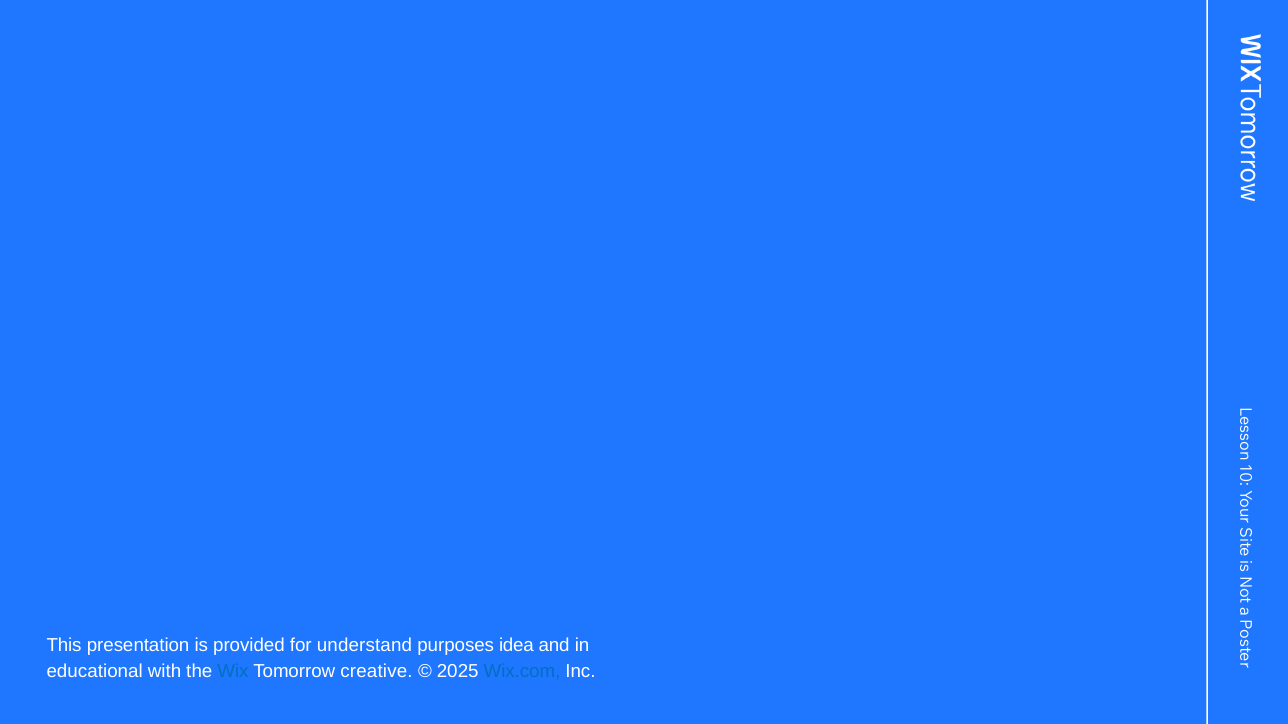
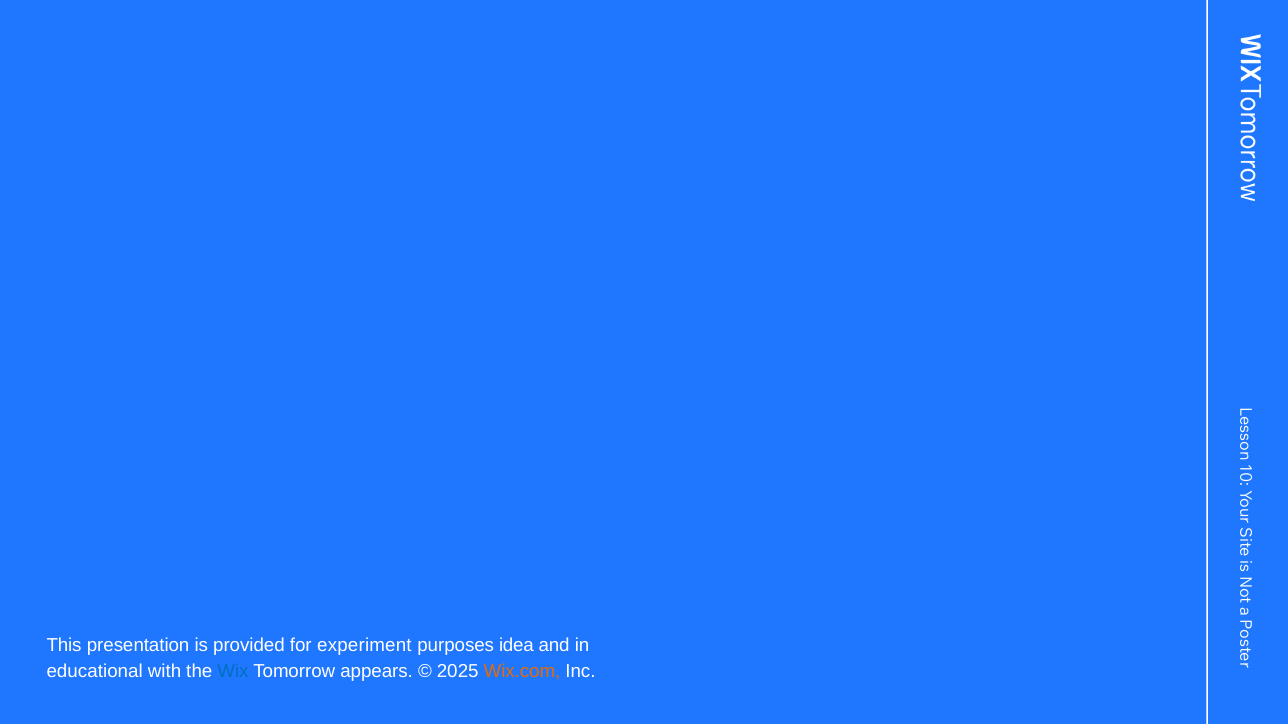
understand: understand -> experiment
creative: creative -> appears
Wix.com colour: blue -> orange
